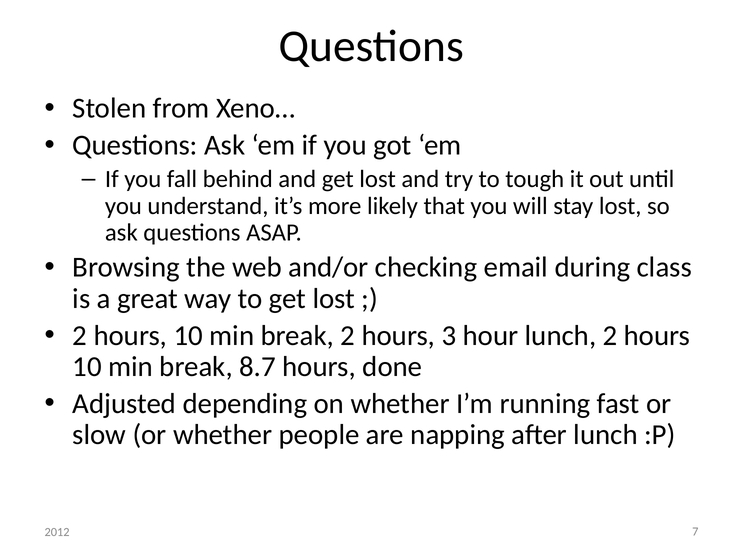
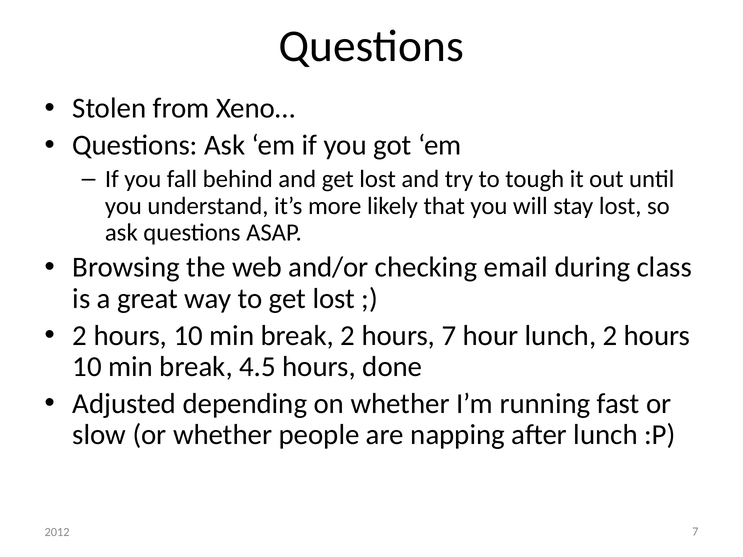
hours 3: 3 -> 7
8.7: 8.7 -> 4.5
